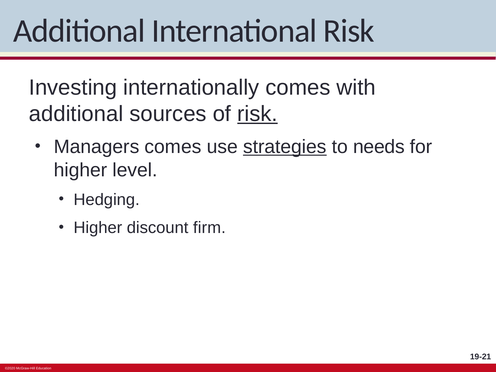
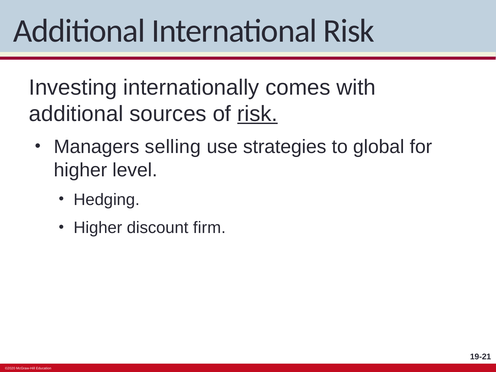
Managers comes: comes -> selling
strategies underline: present -> none
needs: needs -> global
